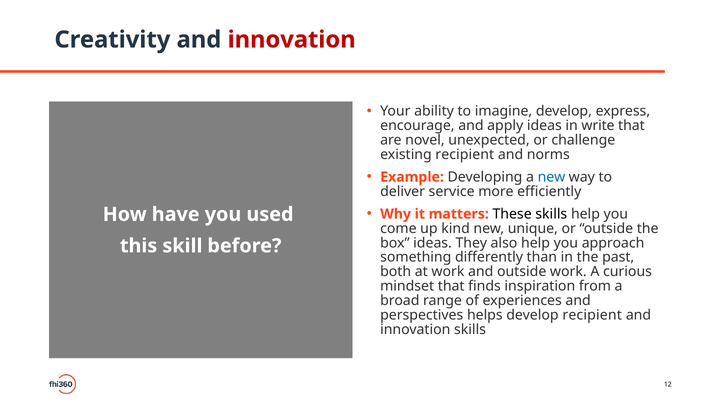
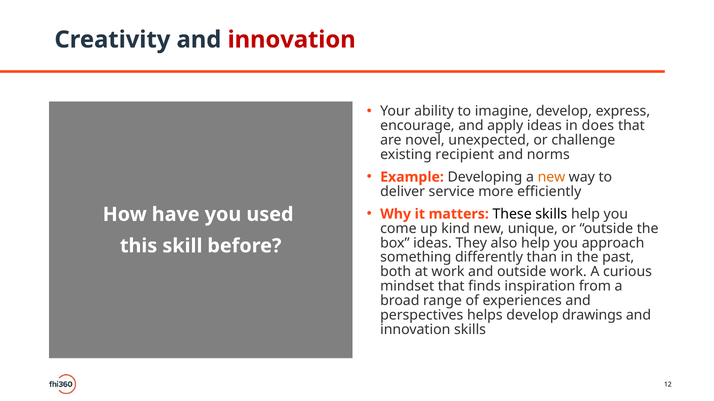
write: write -> does
new at (551, 177) colour: blue -> orange
develop recipient: recipient -> drawings
